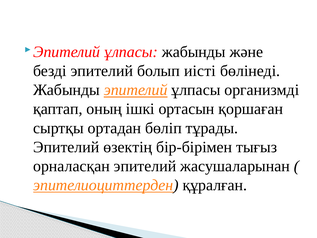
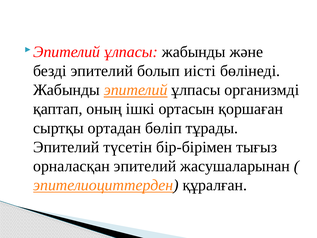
өзектің: өзектің -> түсетін
